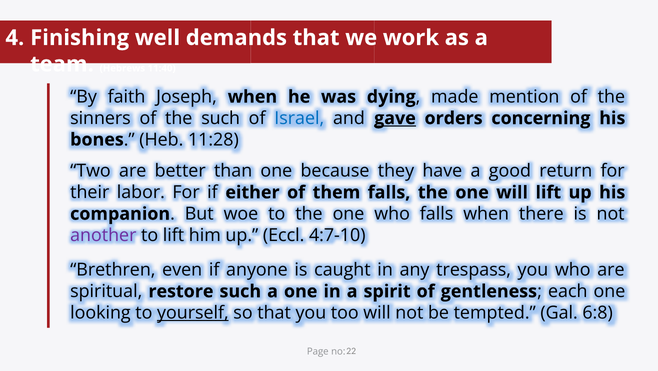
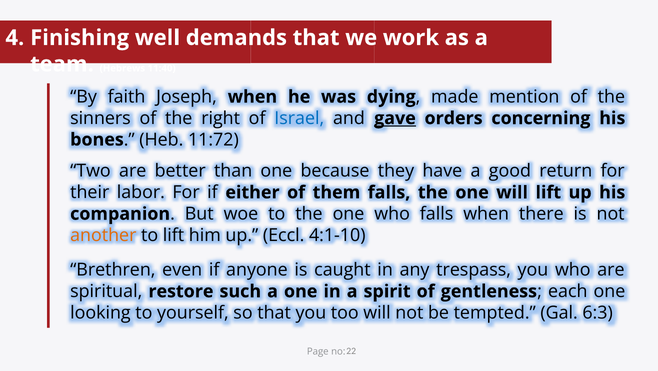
the such: such -> right
11:28: 11:28 -> 11:72
another colour: purple -> orange
4:7-10: 4:7-10 -> 4:1-10
yourself underline: present -> none
6:8: 6:8 -> 6:3
